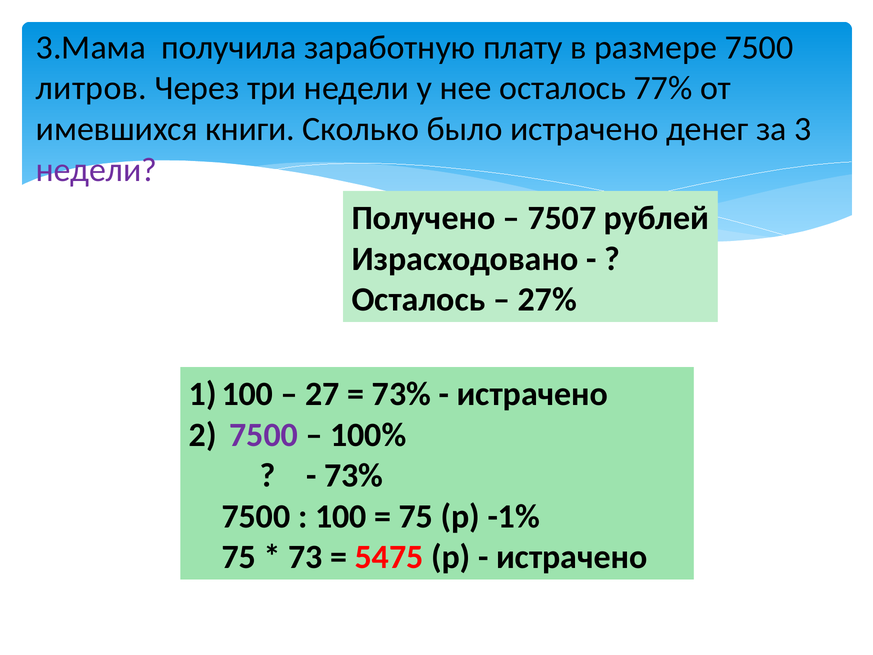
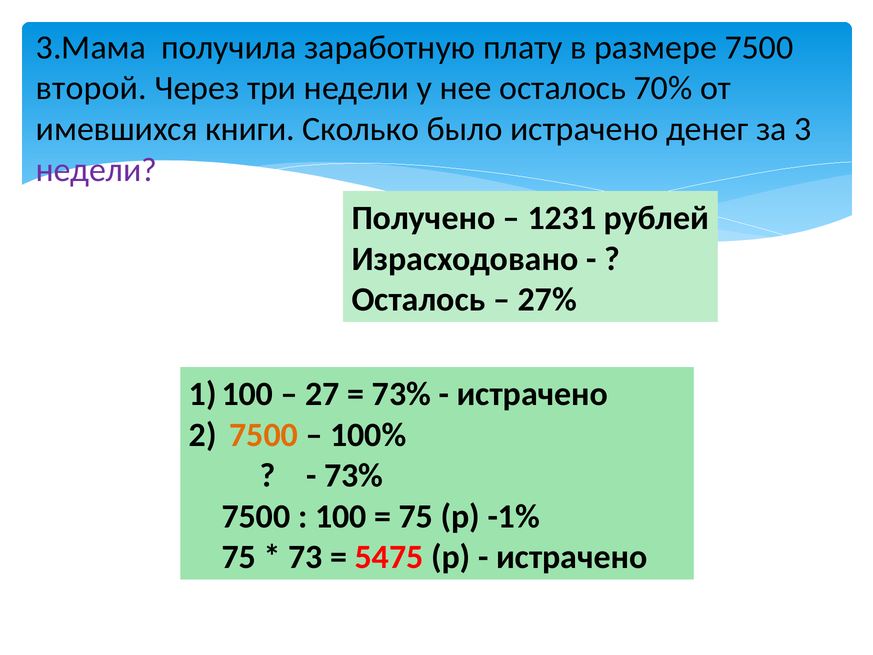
литров: литров -> второй
77%: 77% -> 70%
7507: 7507 -> 1231
7500 at (264, 435) colour: purple -> orange
